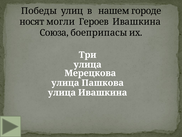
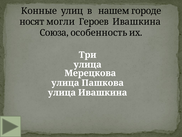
Победы: Победы -> Конные
боеприпасы: боеприпасы -> особенность
